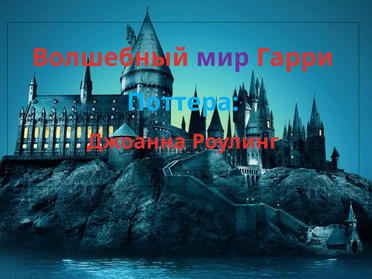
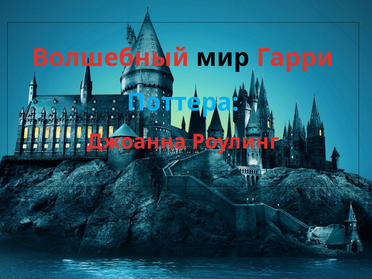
мир colour: purple -> black
